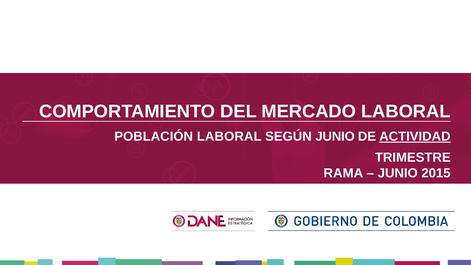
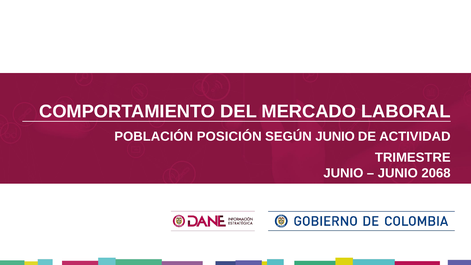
POBLACIÓN LABORAL: LABORAL -> POSICIÓN
ACTIVIDAD underline: present -> none
RAMA at (343, 173): RAMA -> JUNIO
2015: 2015 -> 2068
